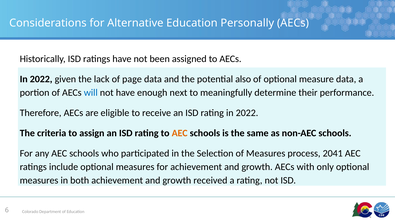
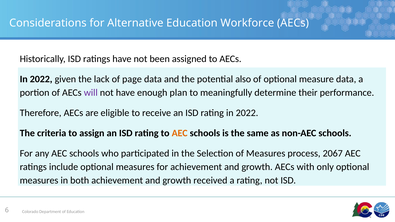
Personally: Personally -> Workforce
will colour: blue -> purple
next: next -> plan
2041: 2041 -> 2067
